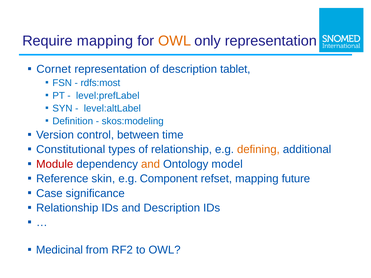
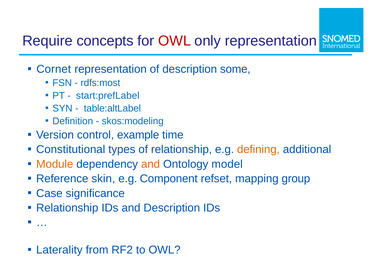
Require mapping: mapping -> concepts
OWL at (175, 41) colour: orange -> red
tablet: tablet -> some
level:prefLabel: level:prefLabel -> start:prefLabel
level:altLabel: level:altLabel -> table:altLabel
between: between -> example
Module colour: red -> orange
future: future -> group
Medicinal: Medicinal -> Laterality
